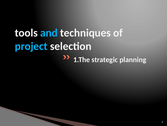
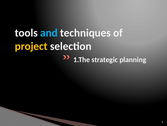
project colour: light blue -> yellow
